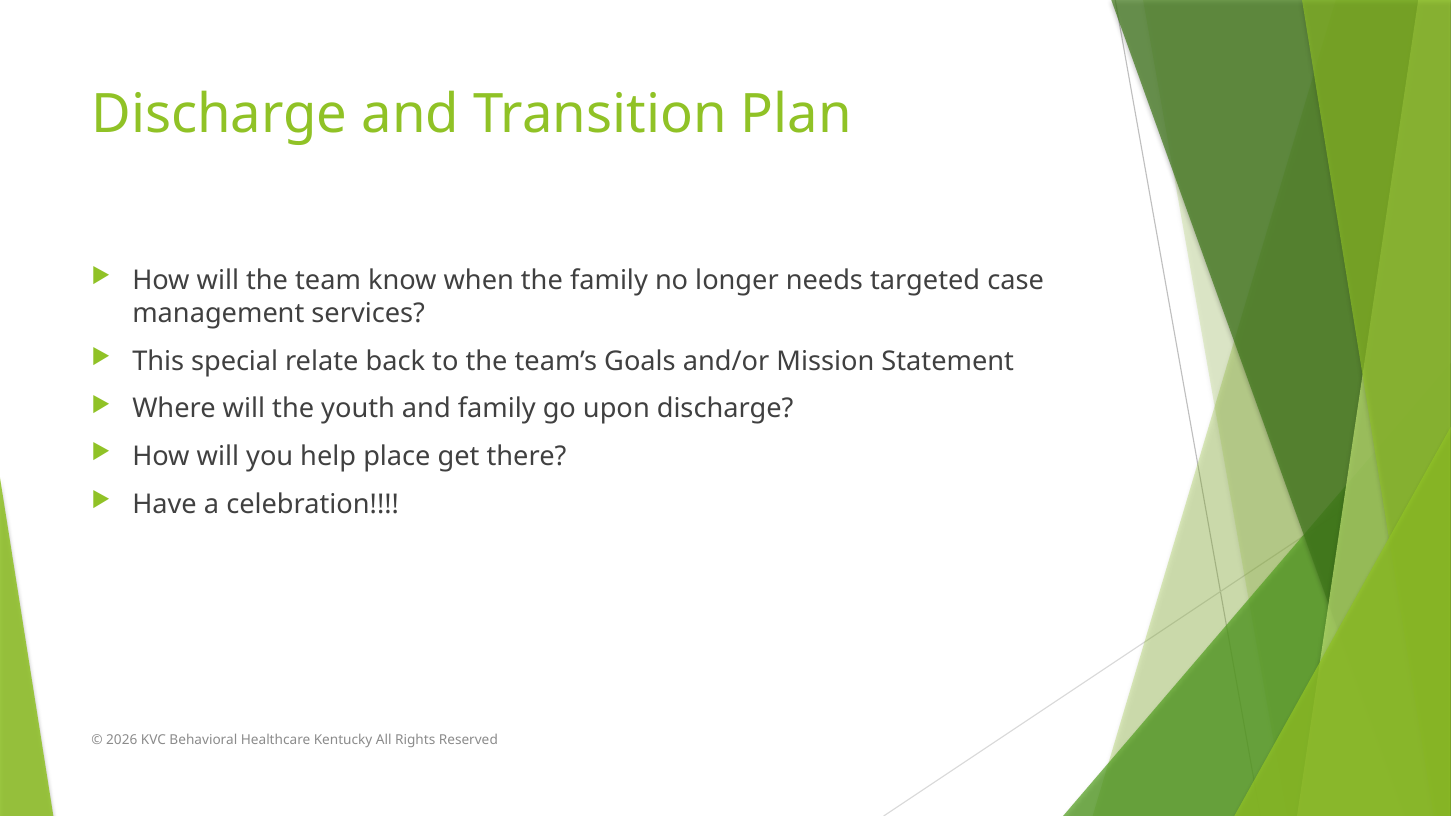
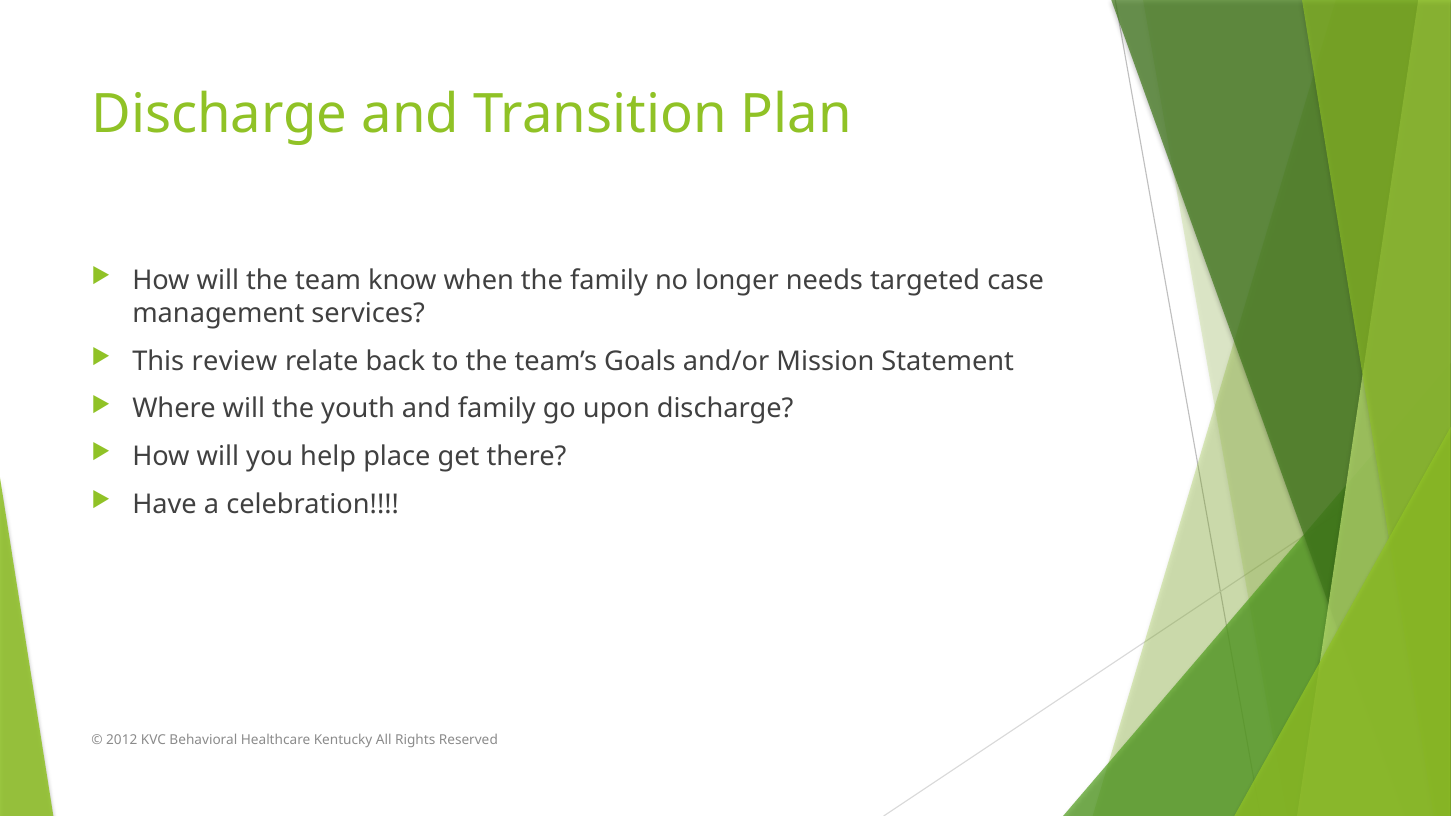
special: special -> review
2026: 2026 -> 2012
